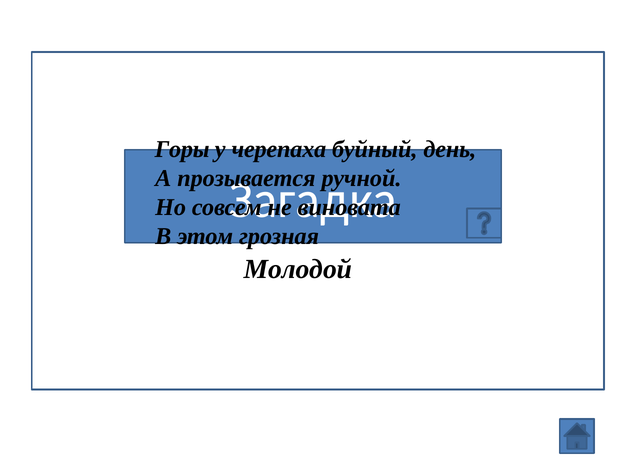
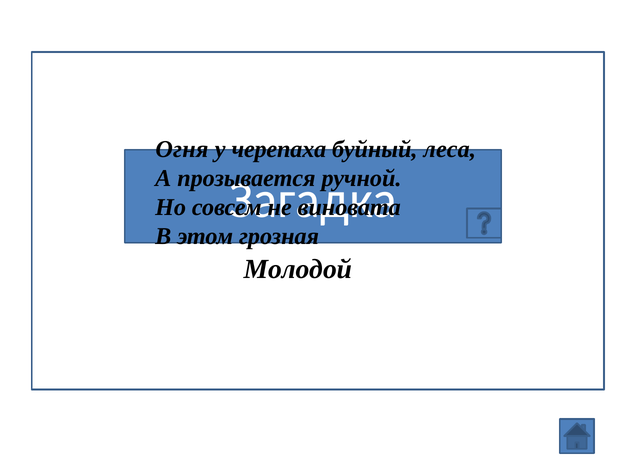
Горы: Горы -> Огня
день: день -> леса
